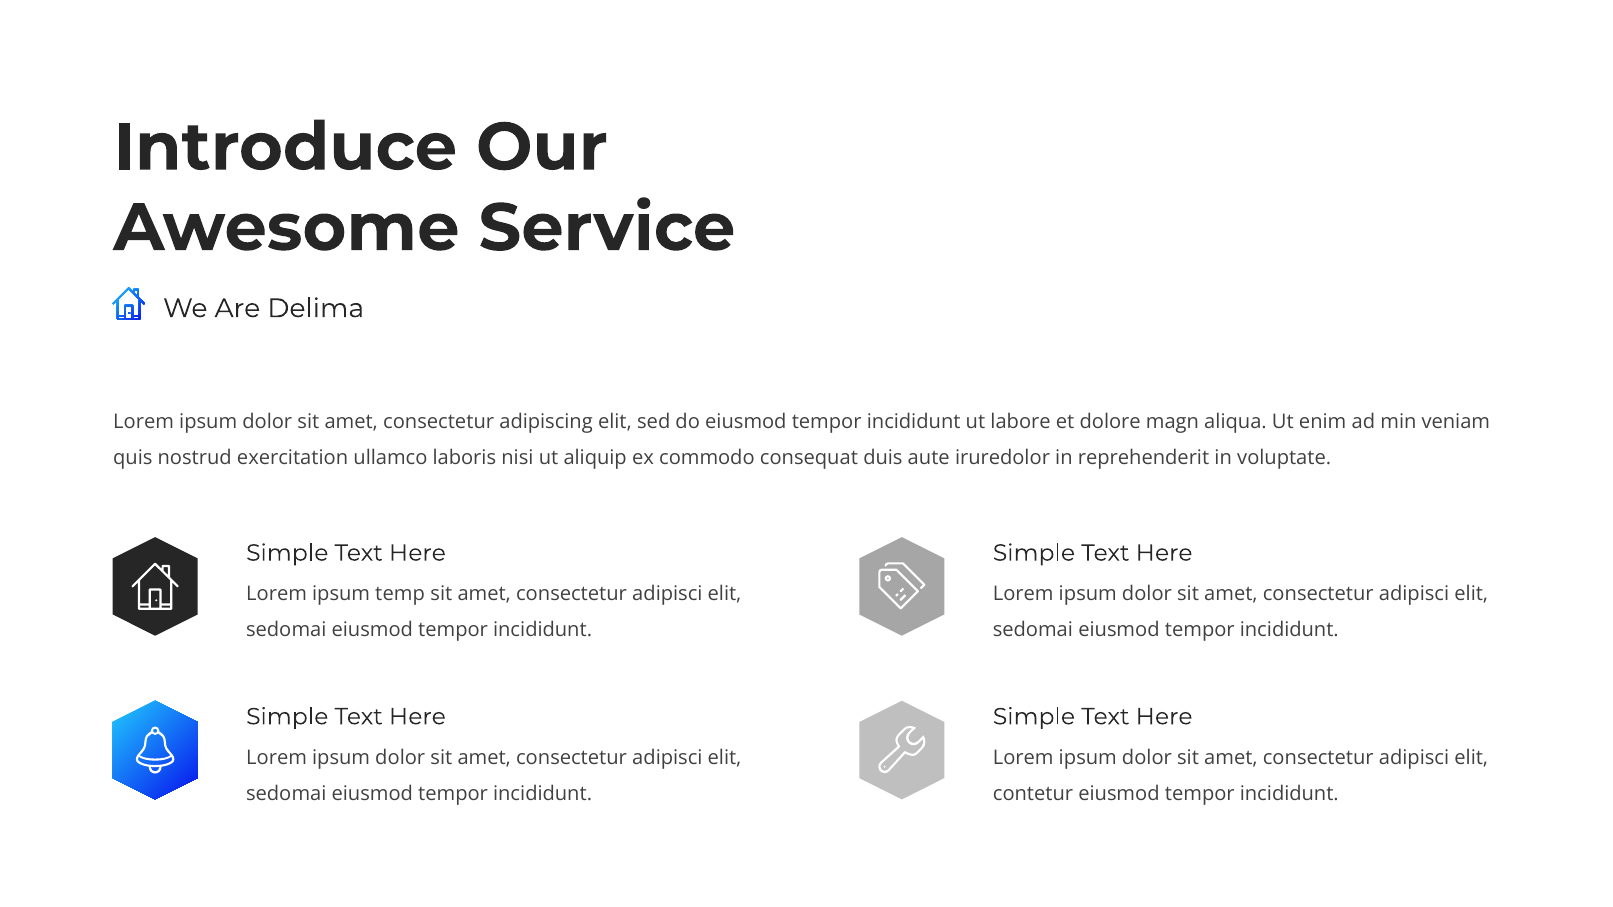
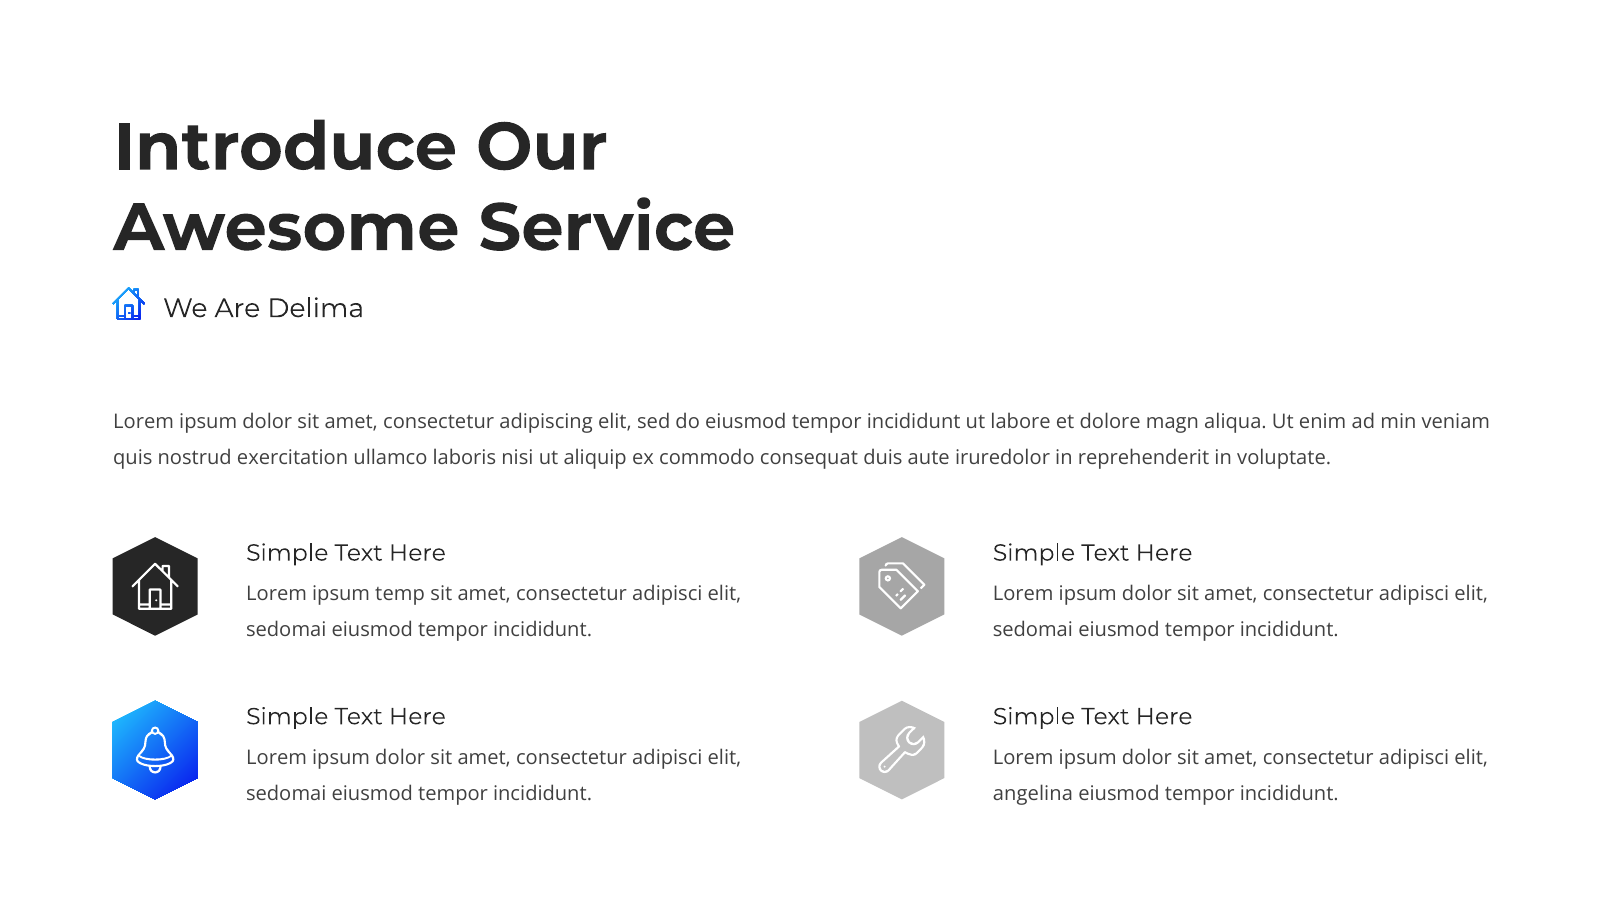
contetur: contetur -> angelina
